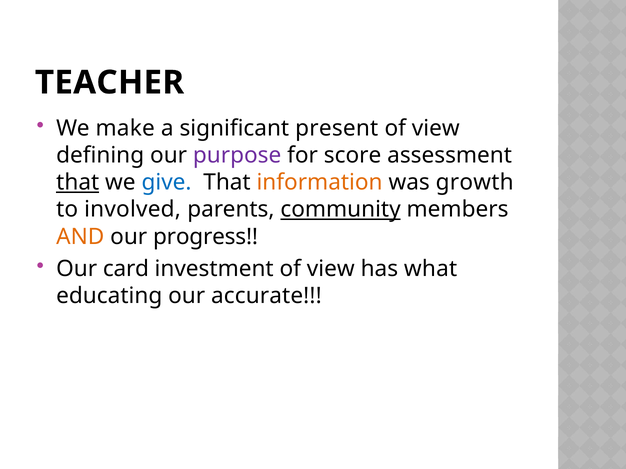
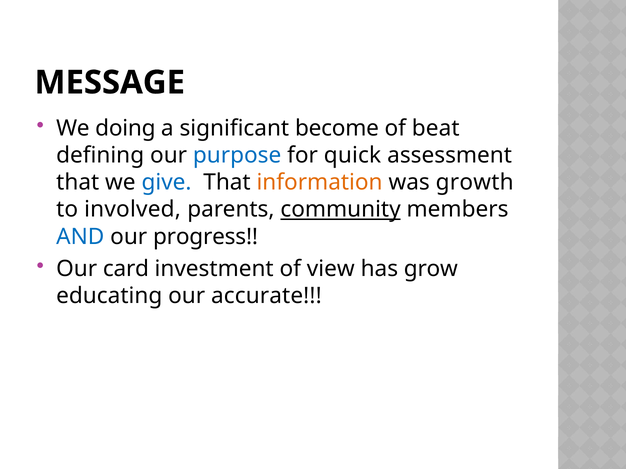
TEACHER: TEACHER -> MESSAGE
make: make -> doing
present: present -> become
view at (436, 128): view -> beat
purpose colour: purple -> blue
score: score -> quick
that at (78, 183) underline: present -> none
AND colour: orange -> blue
what: what -> grow
